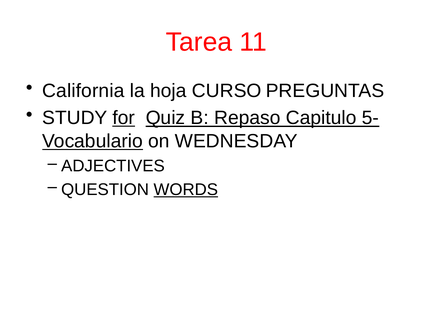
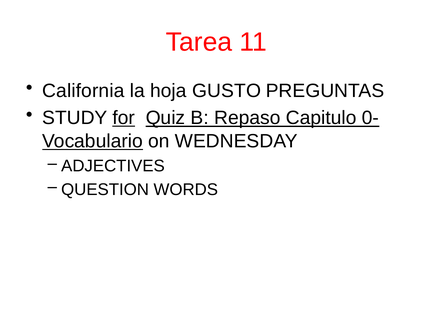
CURSO: CURSO -> GUSTO
5-: 5- -> 0-
WORDS underline: present -> none
